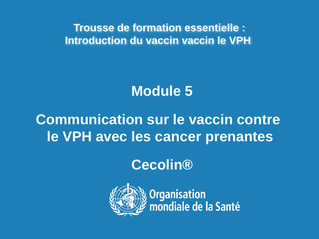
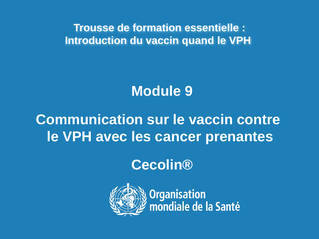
vaccin vaccin: vaccin -> quand
5: 5 -> 9
